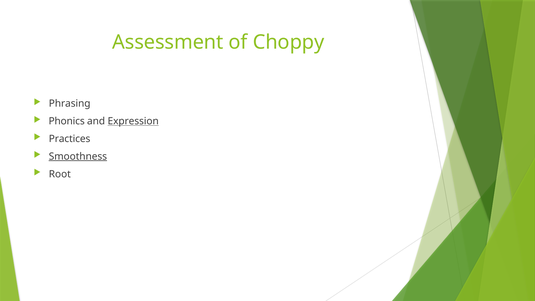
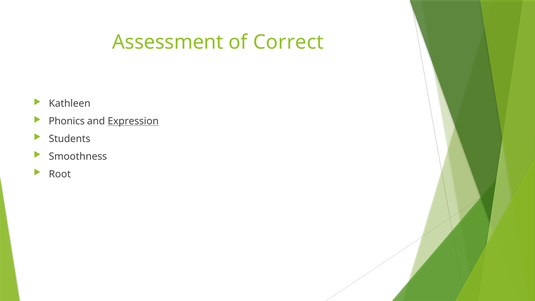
Choppy: Choppy -> Correct
Phrasing: Phrasing -> Kathleen
Practices: Practices -> Students
Smoothness underline: present -> none
